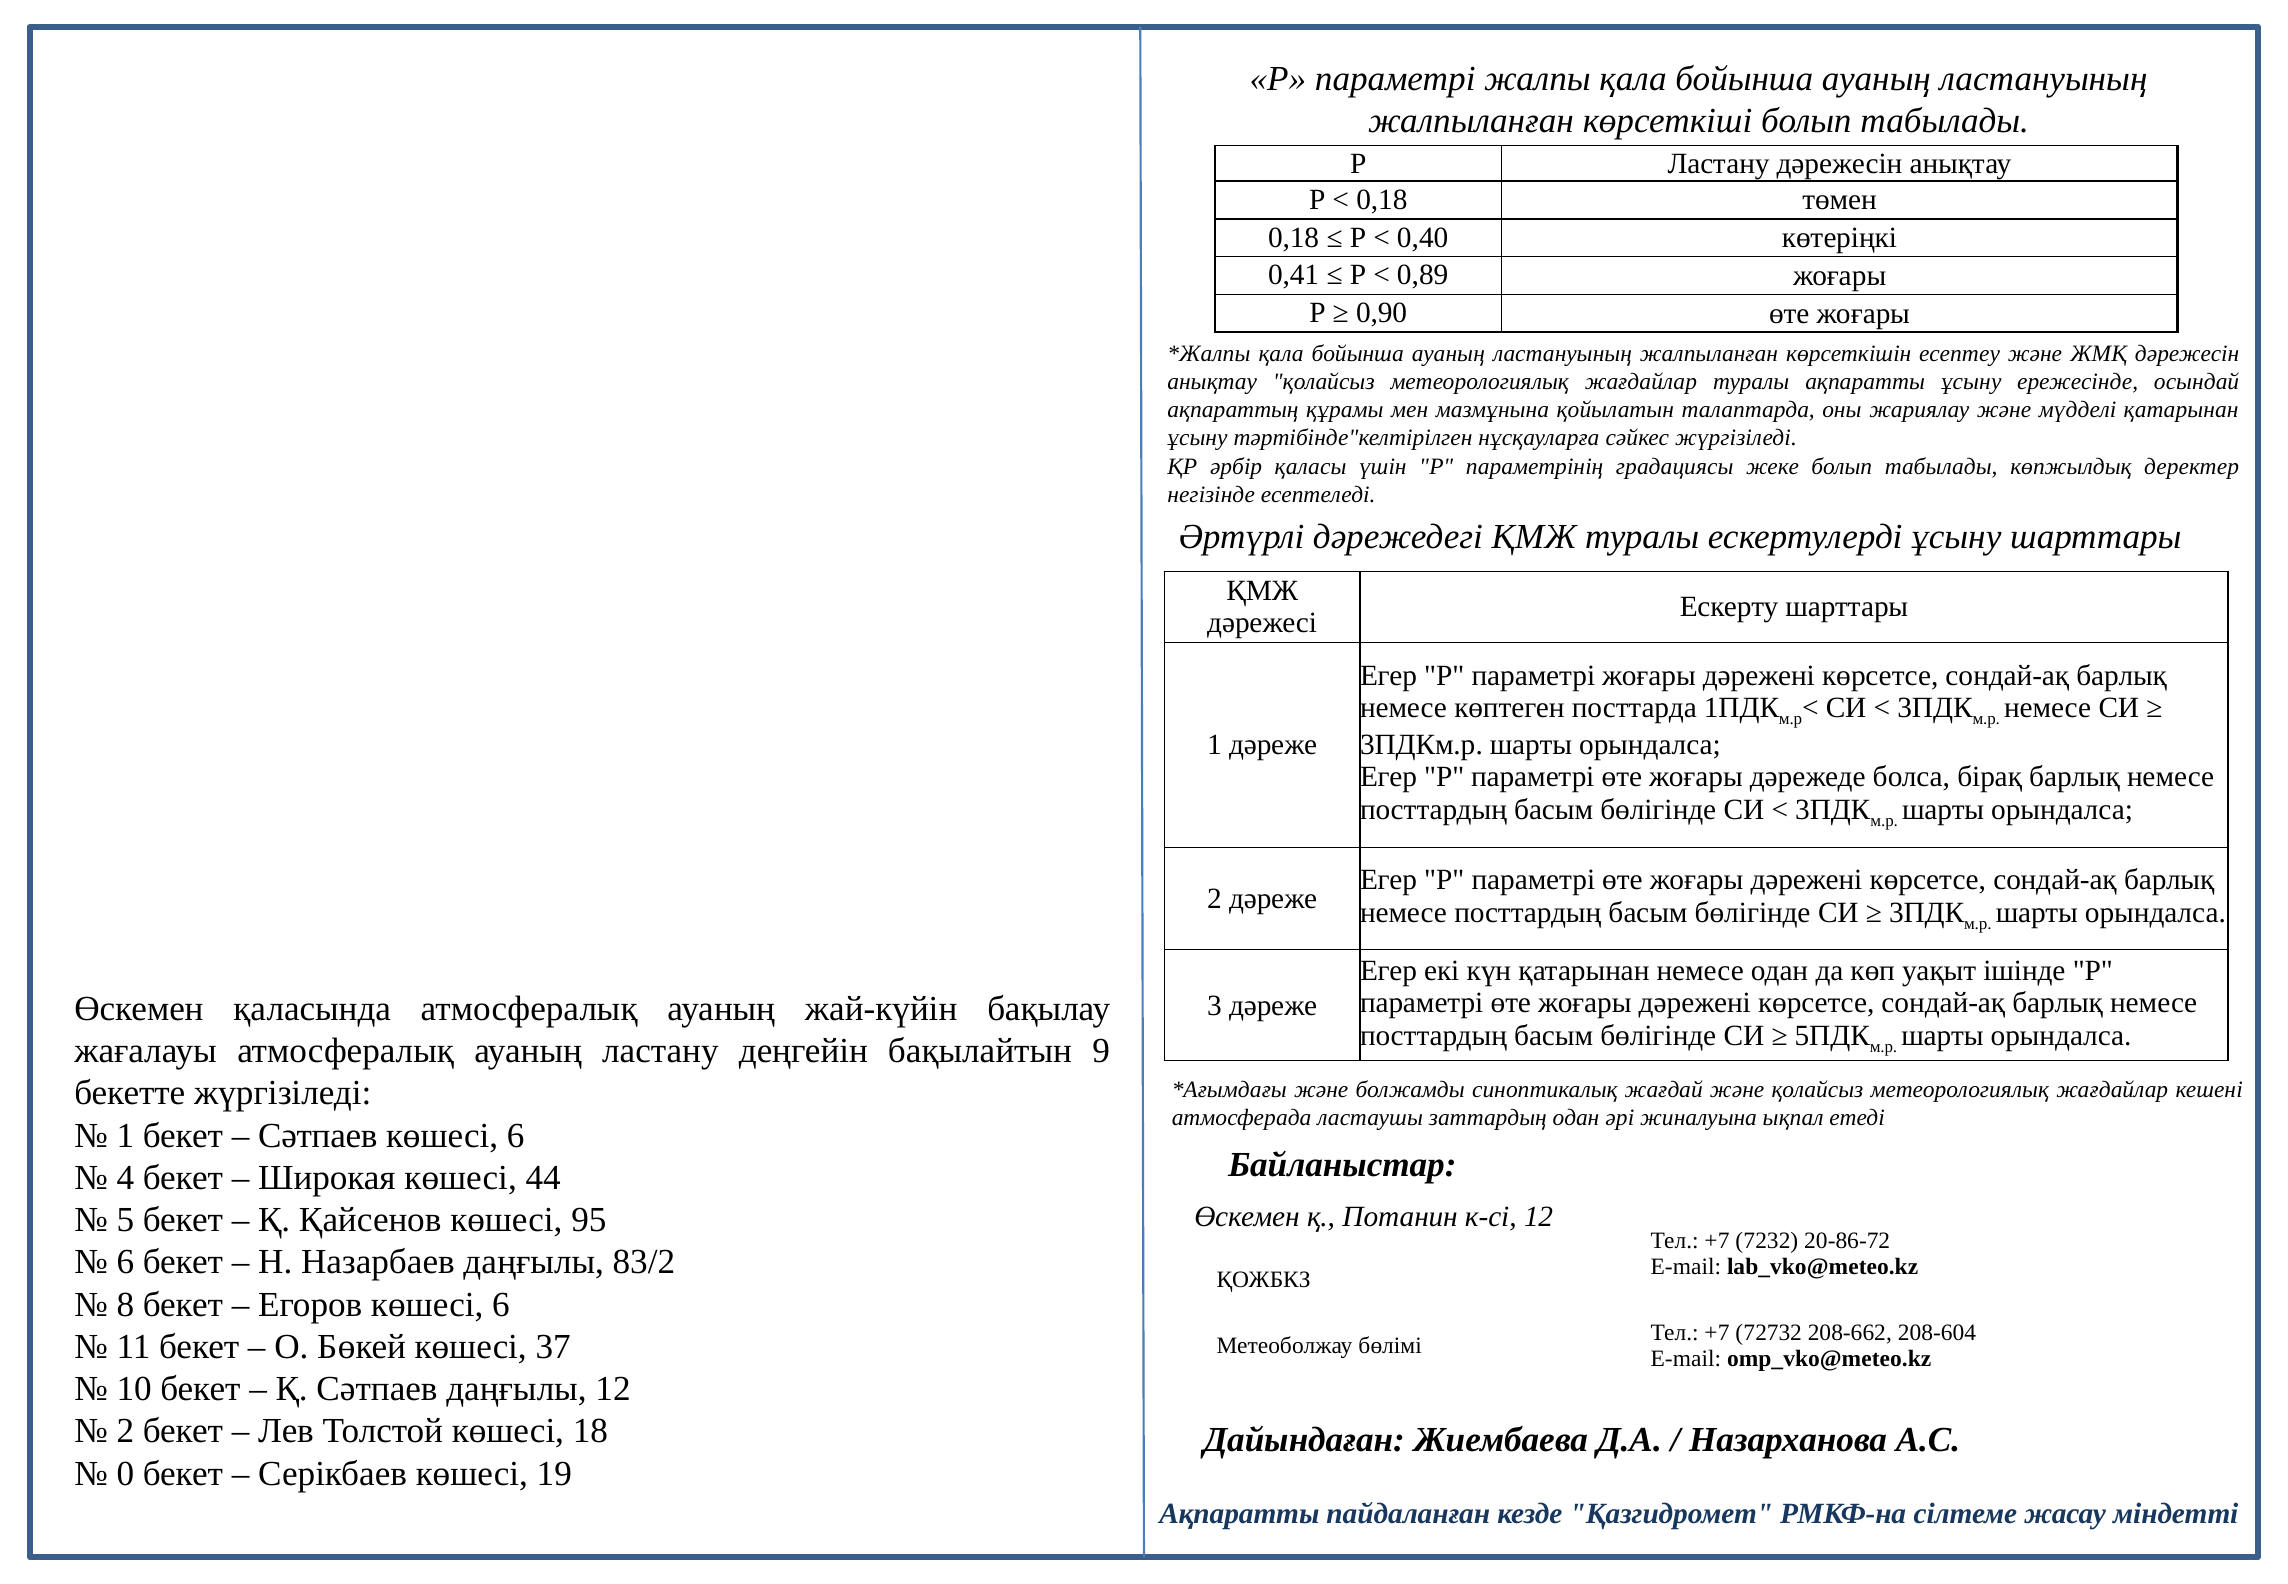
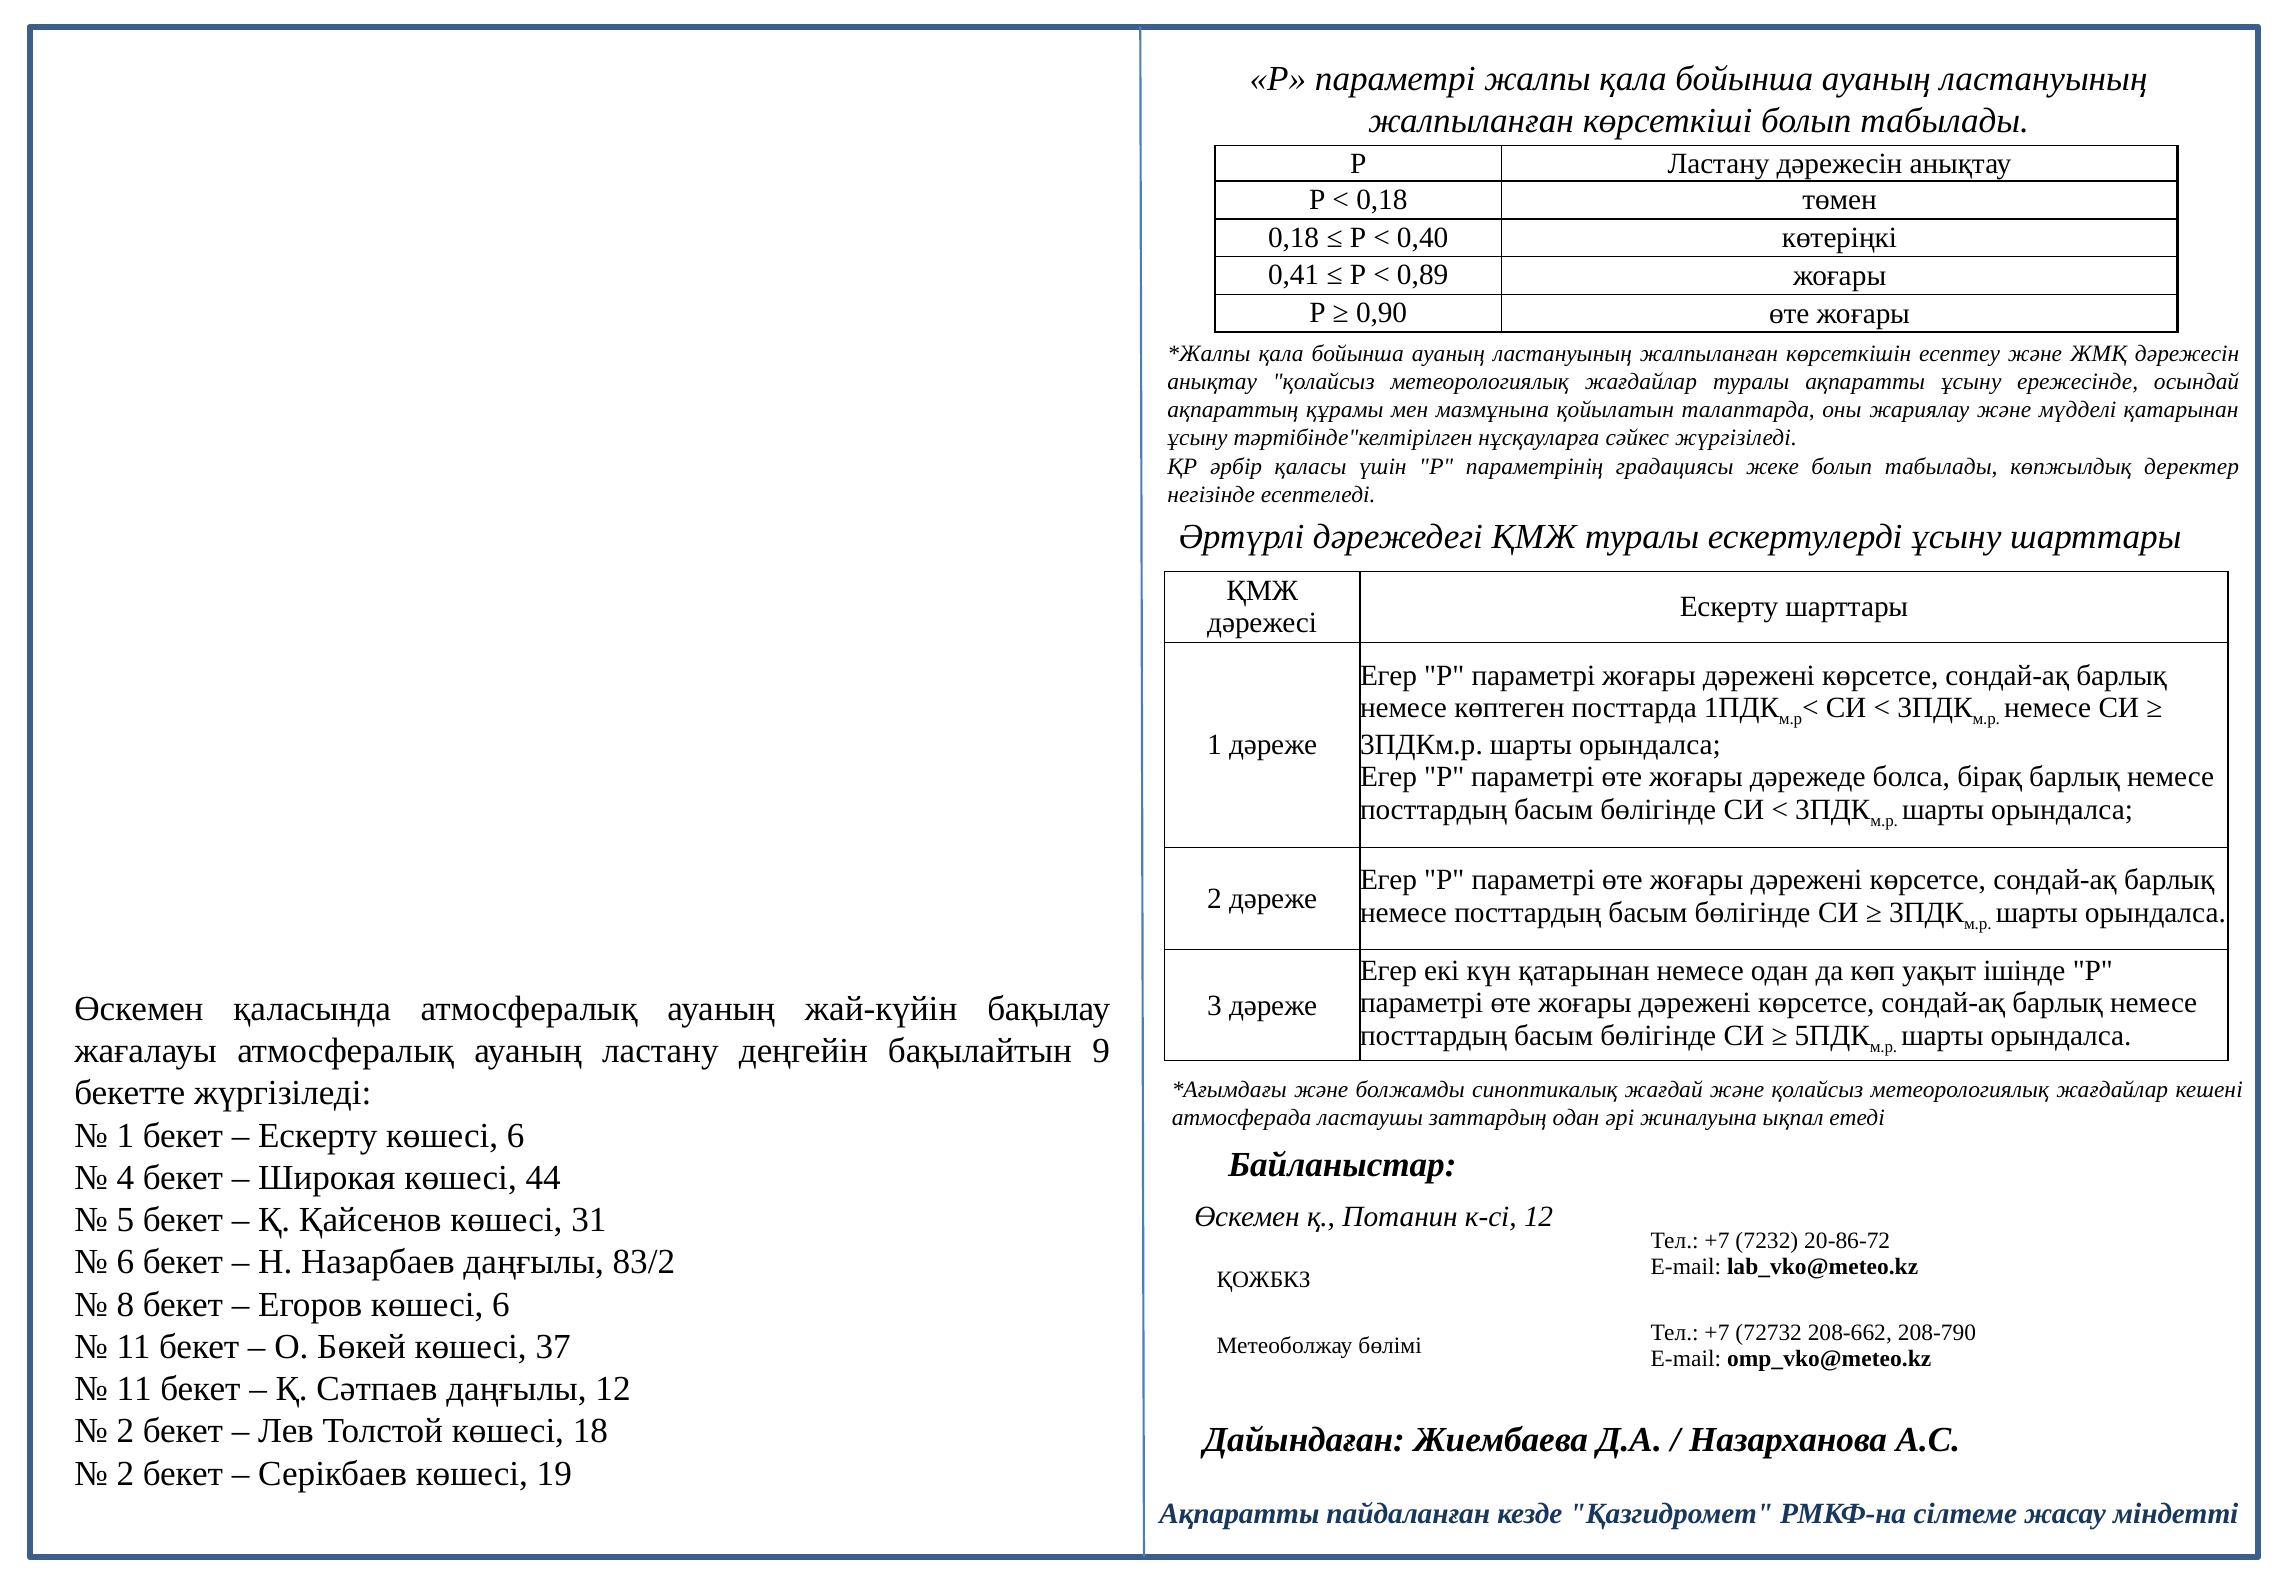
Сәтпаев at (318, 1136): Сәтпаев -> Ескерту
95: 95 -> 31
208-604: 208-604 -> 208-790
10 at (134, 1389): 10 -> 11
0 at (125, 1473): 0 -> 2
